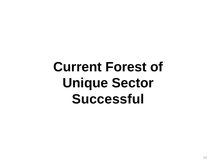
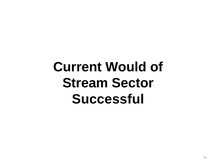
Forest: Forest -> Would
Unique: Unique -> Stream
